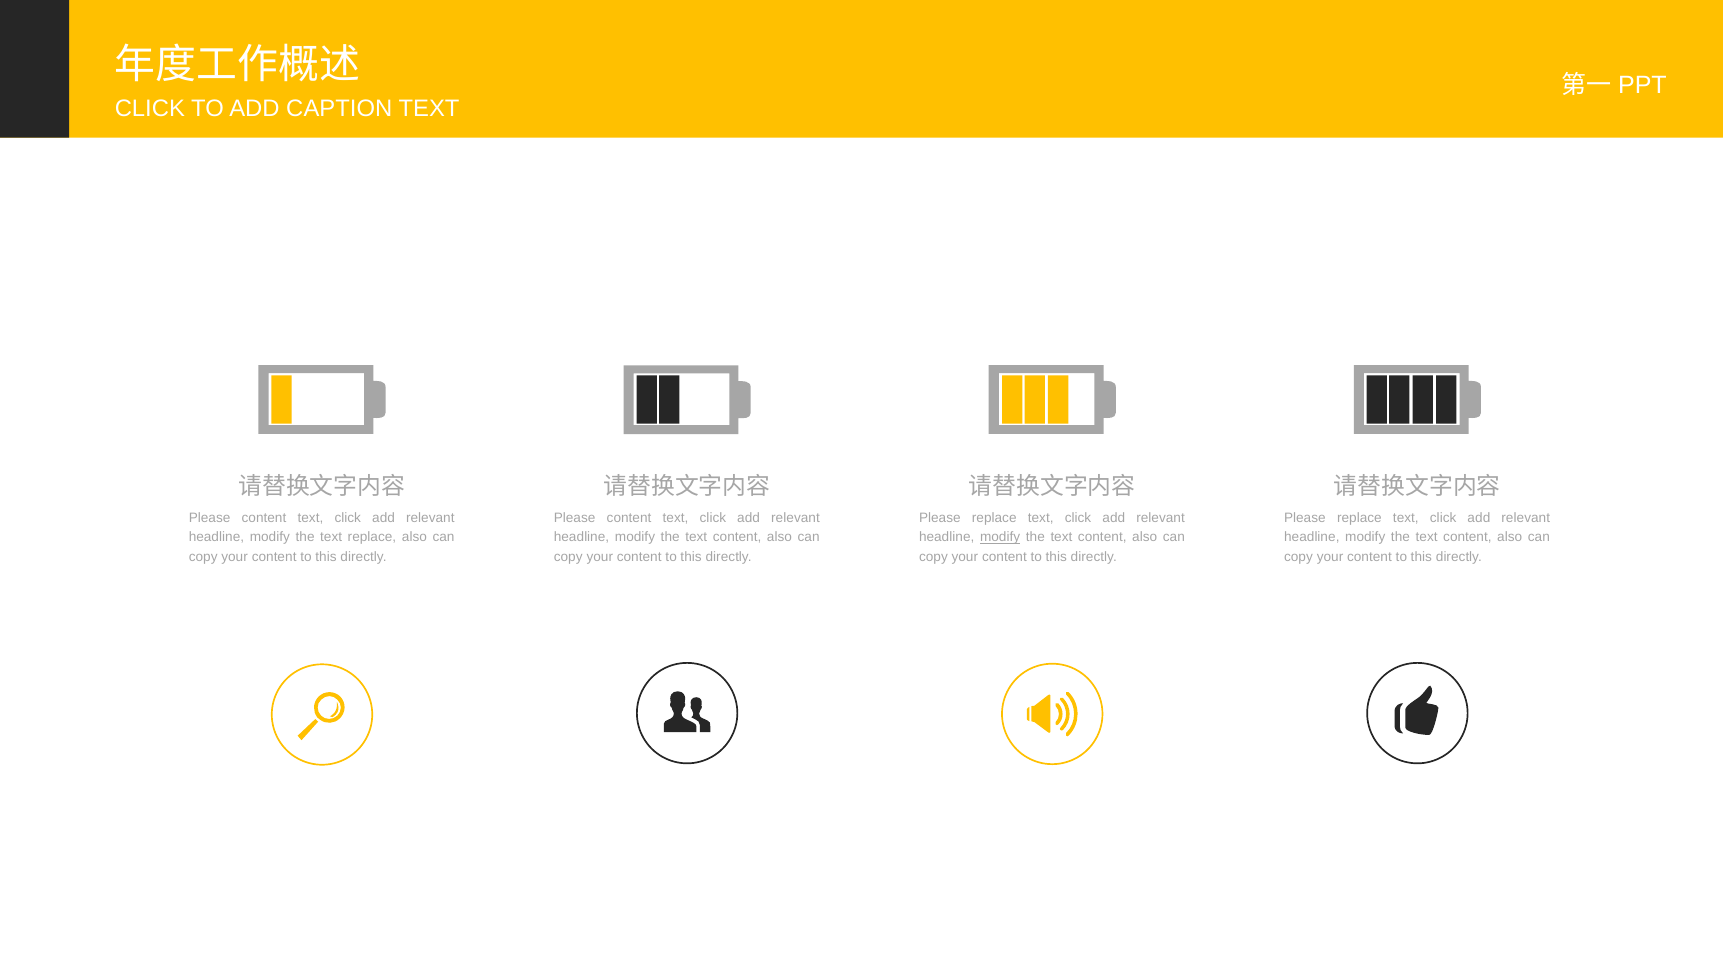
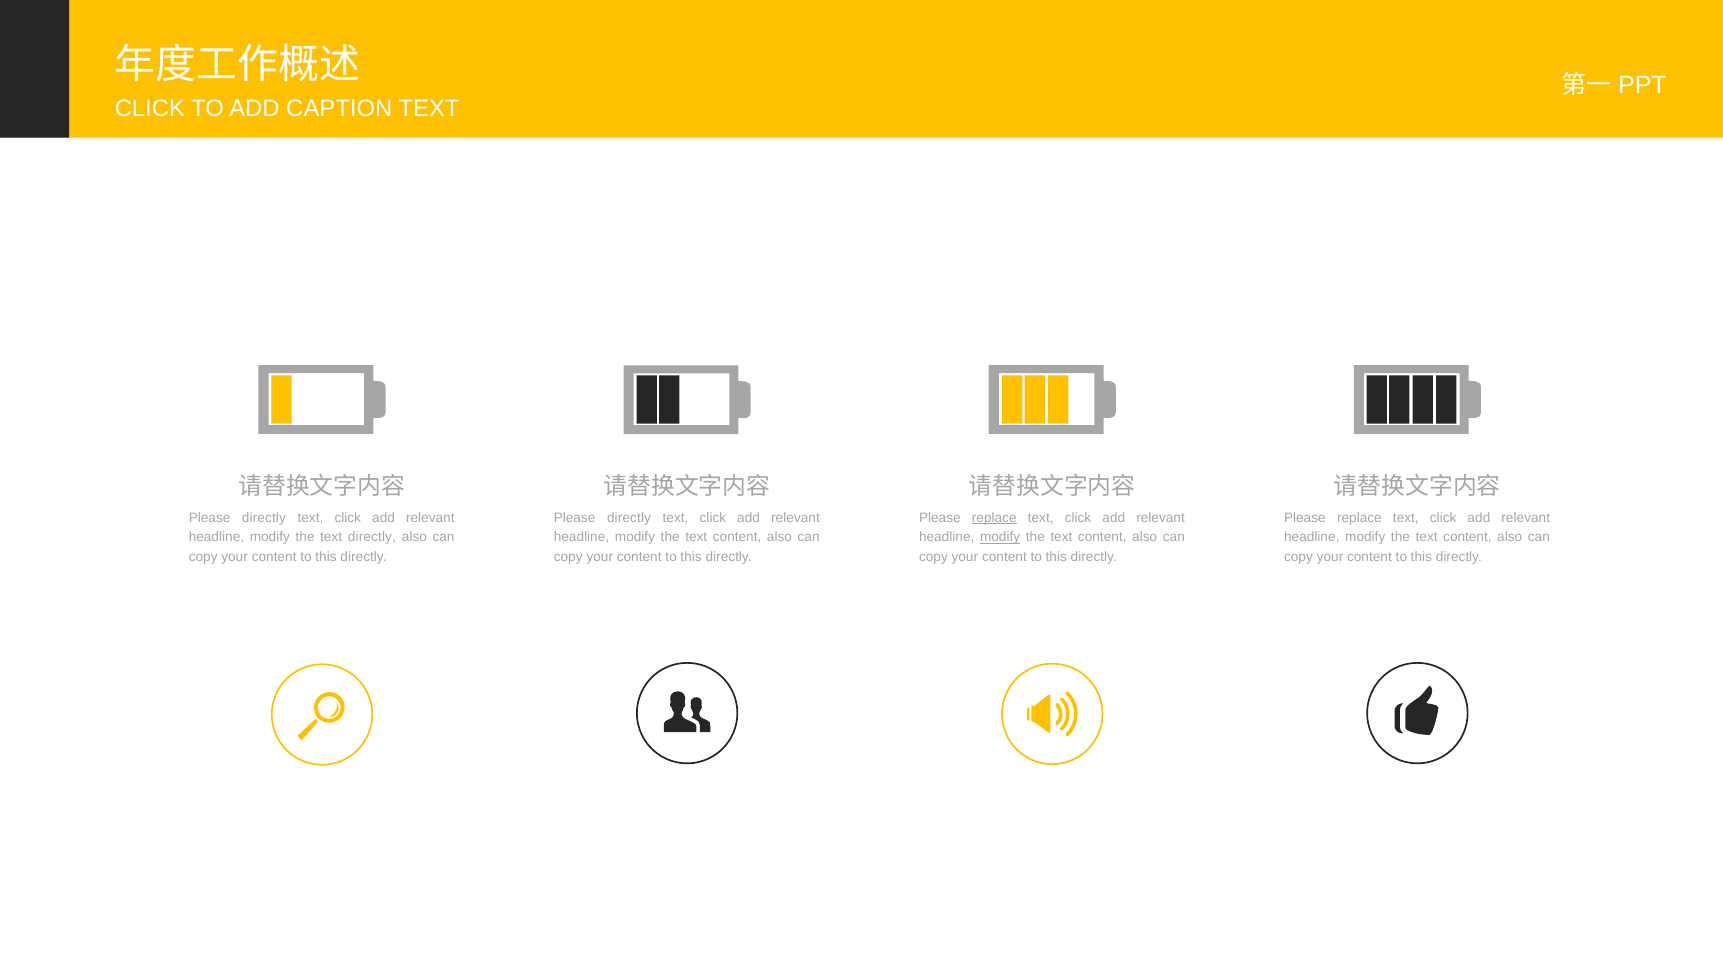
content at (264, 518): content -> directly
content at (629, 518): content -> directly
replace at (994, 518) underline: none -> present
text replace: replace -> directly
